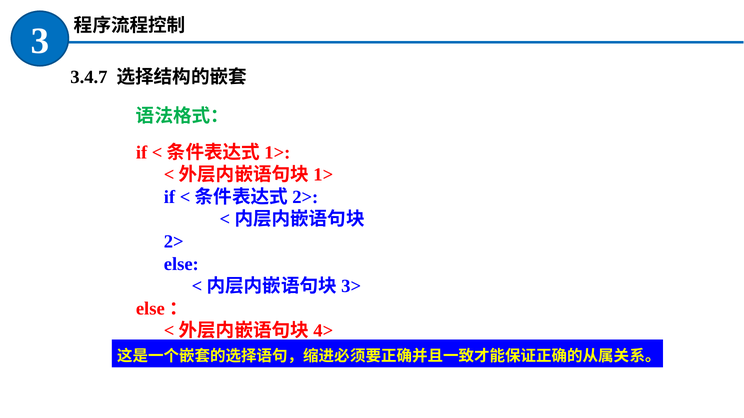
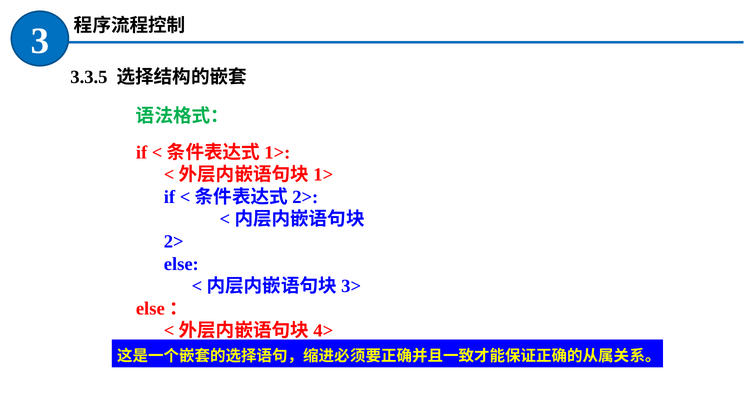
3.4.7: 3.4.7 -> 3.3.5
